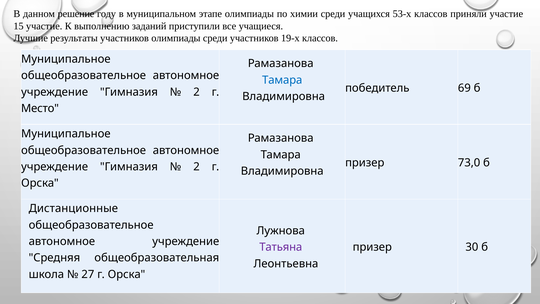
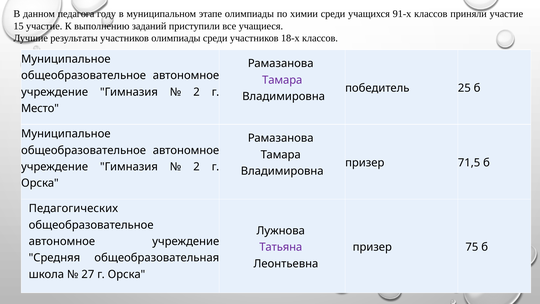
решение: решение -> педагога
53-х: 53-х -> 91-х
19-х: 19-х -> 18-х
Тамара at (282, 80) colour: blue -> purple
69: 69 -> 25
73,0: 73,0 -> 71,5
Дистанционные: Дистанционные -> Педагогических
30: 30 -> 75
